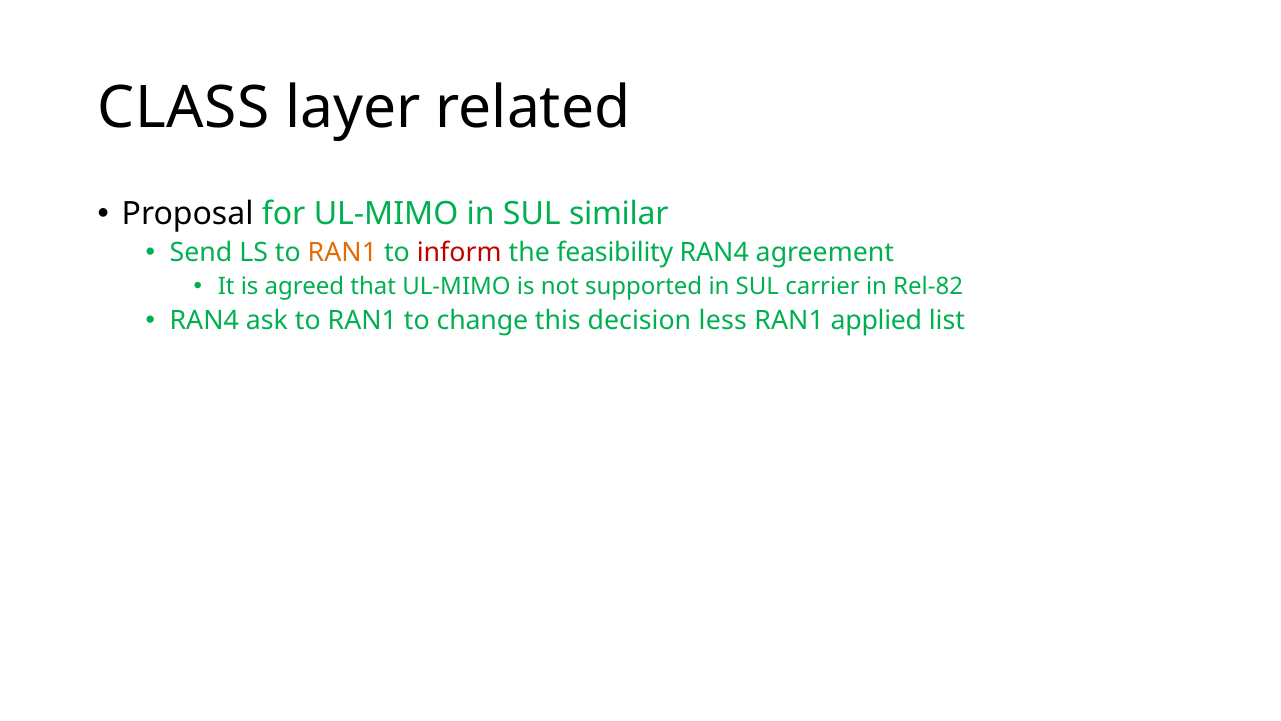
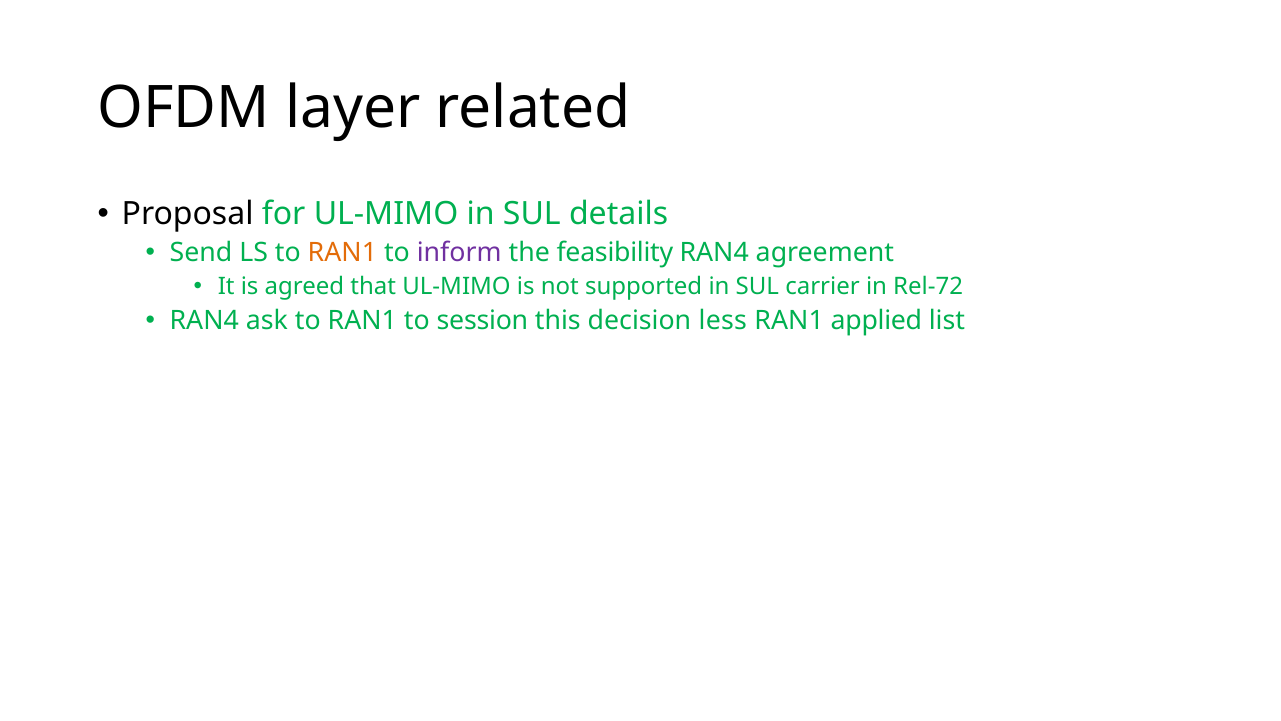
CLASS: CLASS -> OFDM
similar: similar -> details
inform colour: red -> purple
Rel-82: Rel-82 -> Rel-72
change: change -> session
